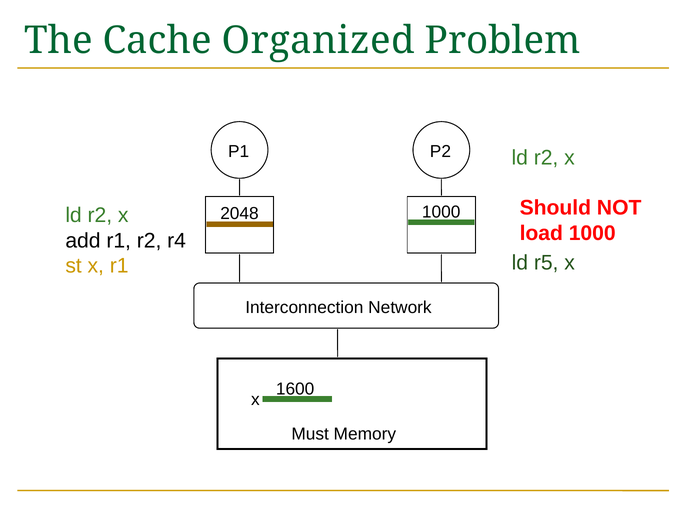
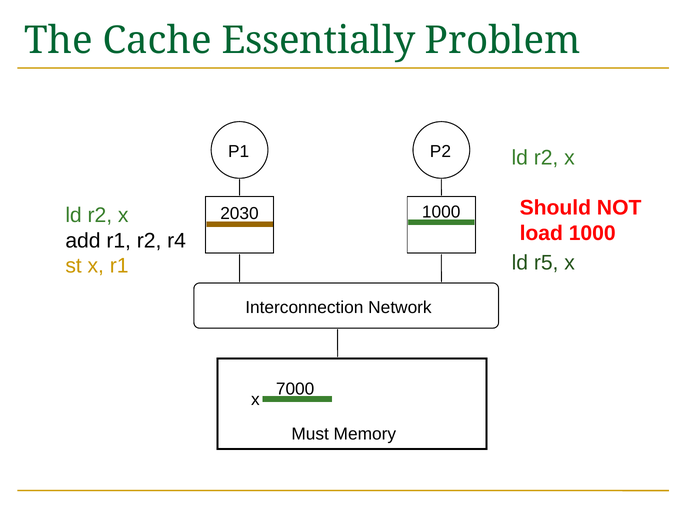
Organized: Organized -> Essentially
2048: 2048 -> 2030
1600: 1600 -> 7000
